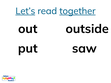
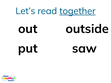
Let’s underline: present -> none
